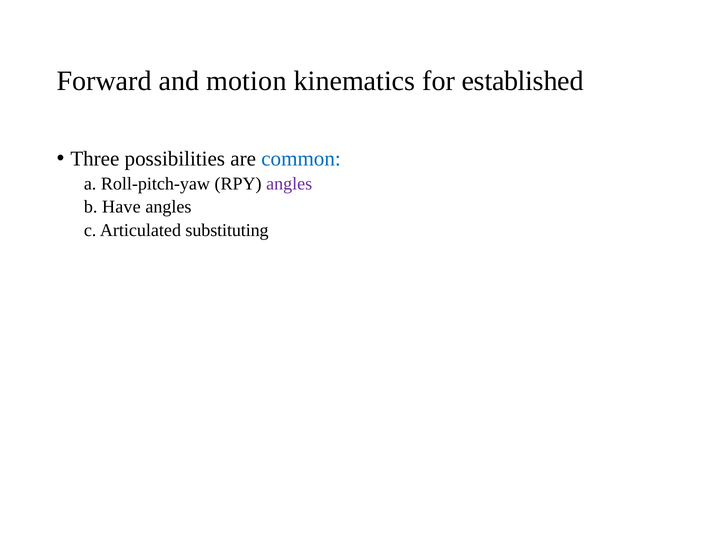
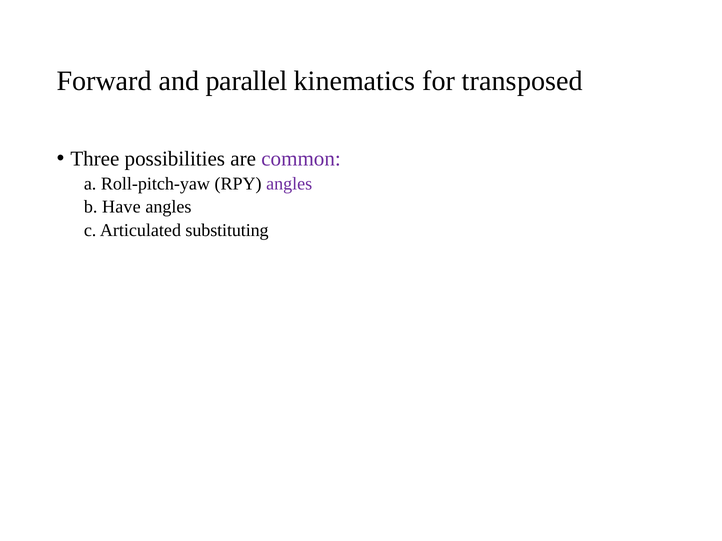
motion: motion -> parallel
established: established -> transposed
common colour: blue -> purple
